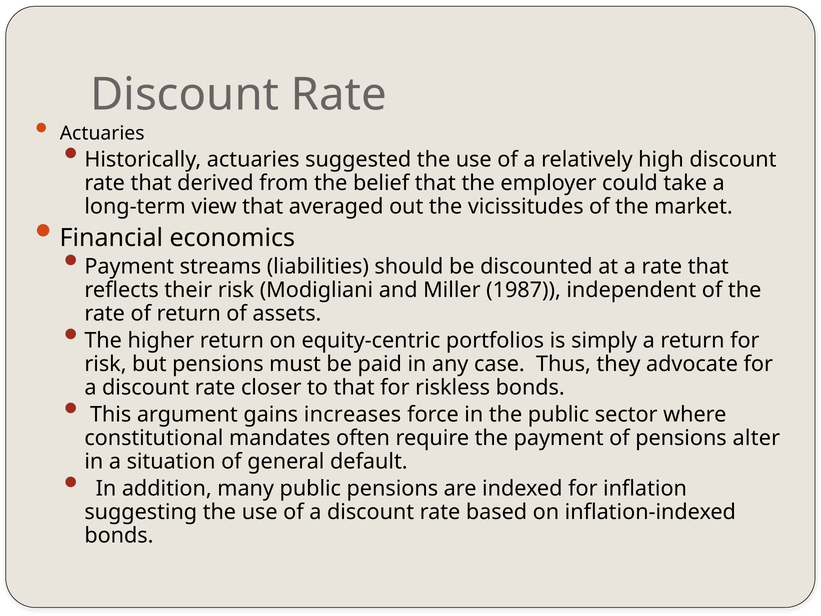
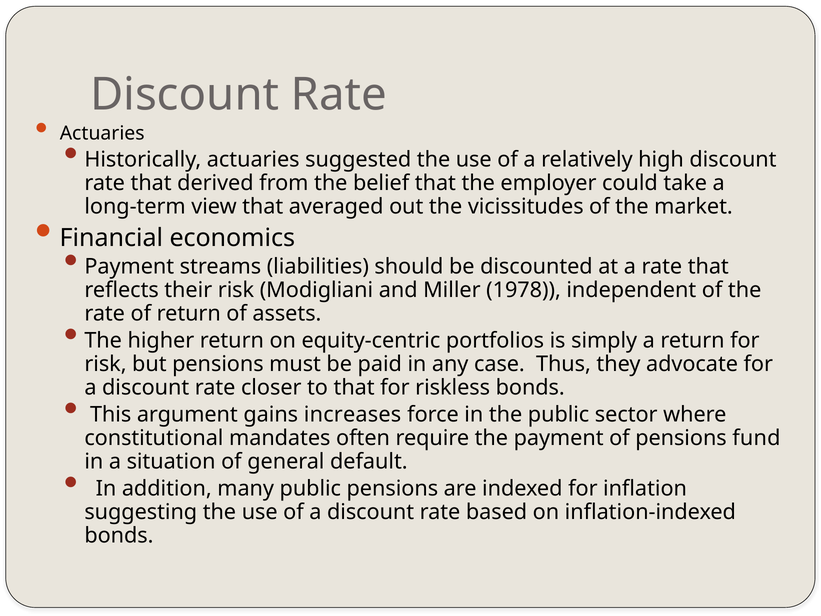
1987: 1987 -> 1978
alter: alter -> fund
